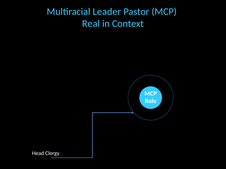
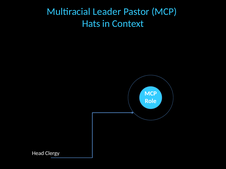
Real: Real -> Hats
